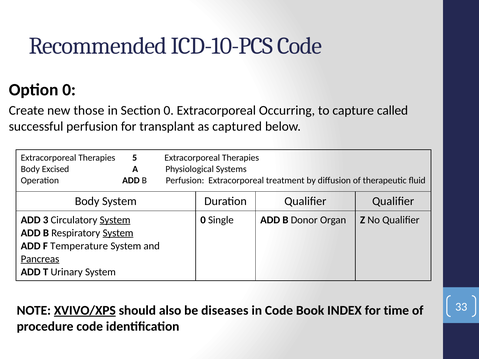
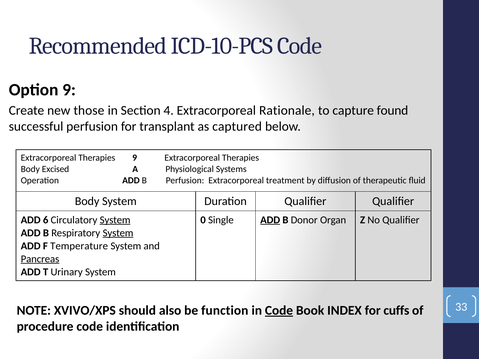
Option 0: 0 -> 9
Section 0: 0 -> 4
Occurring: Occurring -> Rationale
called: called -> found
Therapies 5: 5 -> 9
3: 3 -> 6
ADD at (270, 220) underline: none -> present
XVIVO/XPS underline: present -> none
diseases: diseases -> function
Code at (279, 311) underline: none -> present
time: time -> cuffs
